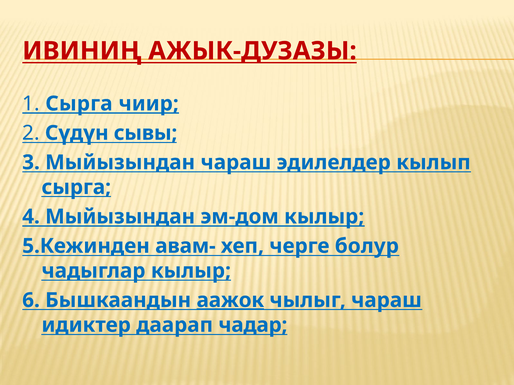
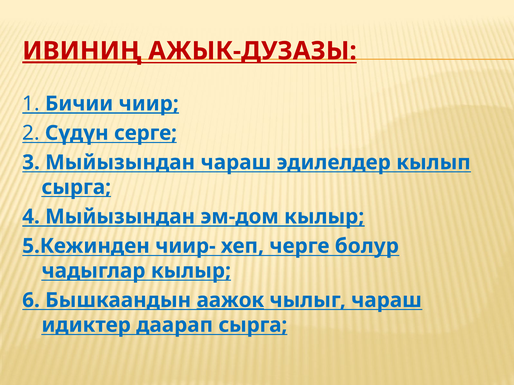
ИВИНИҢ underline: none -> present
1 Сырга: Сырга -> Бичии
сывы: сывы -> серге
авам-: авам- -> чиир-
даарап чадар: чадар -> сырга
